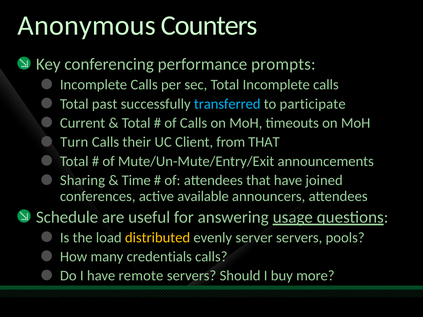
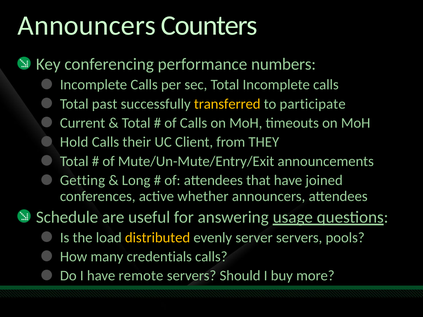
Anonymous at (87, 26): Anonymous -> Announcers
prompts: prompts -> numbers
transferred colour: light blue -> yellow
Turn: Turn -> Hold
from THAT: THAT -> THEY
Sharing: Sharing -> Getting
Time: Time -> Long
available: available -> whether
